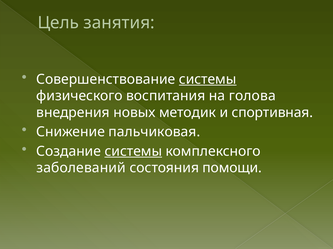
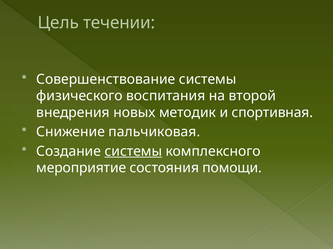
занятия: занятия -> течении
системы at (208, 79) underline: present -> none
голова: голова -> второй
заболеваний: заболеваний -> мероприятие
